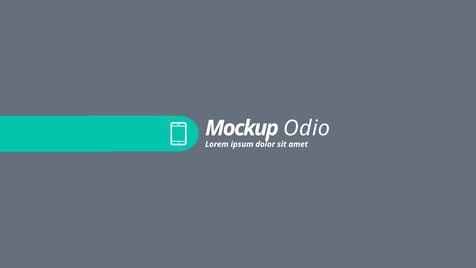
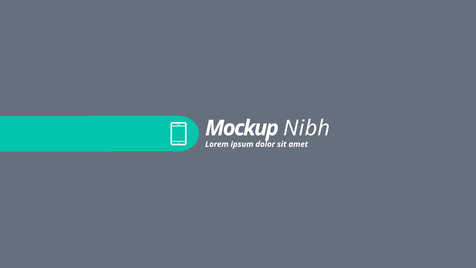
Odio: Odio -> Nibh
